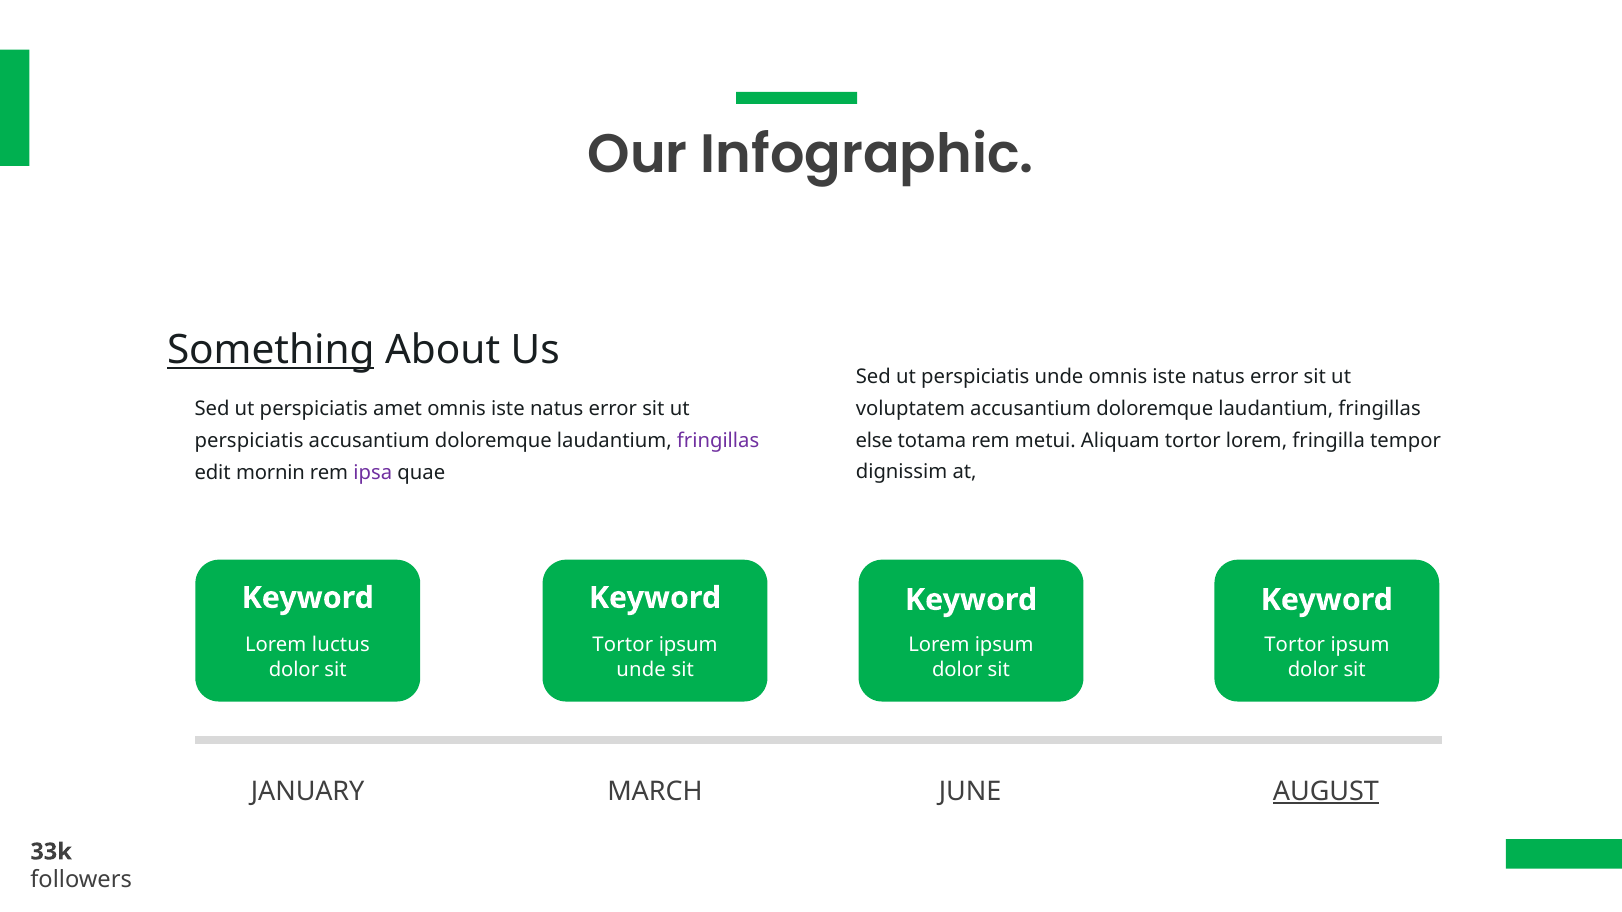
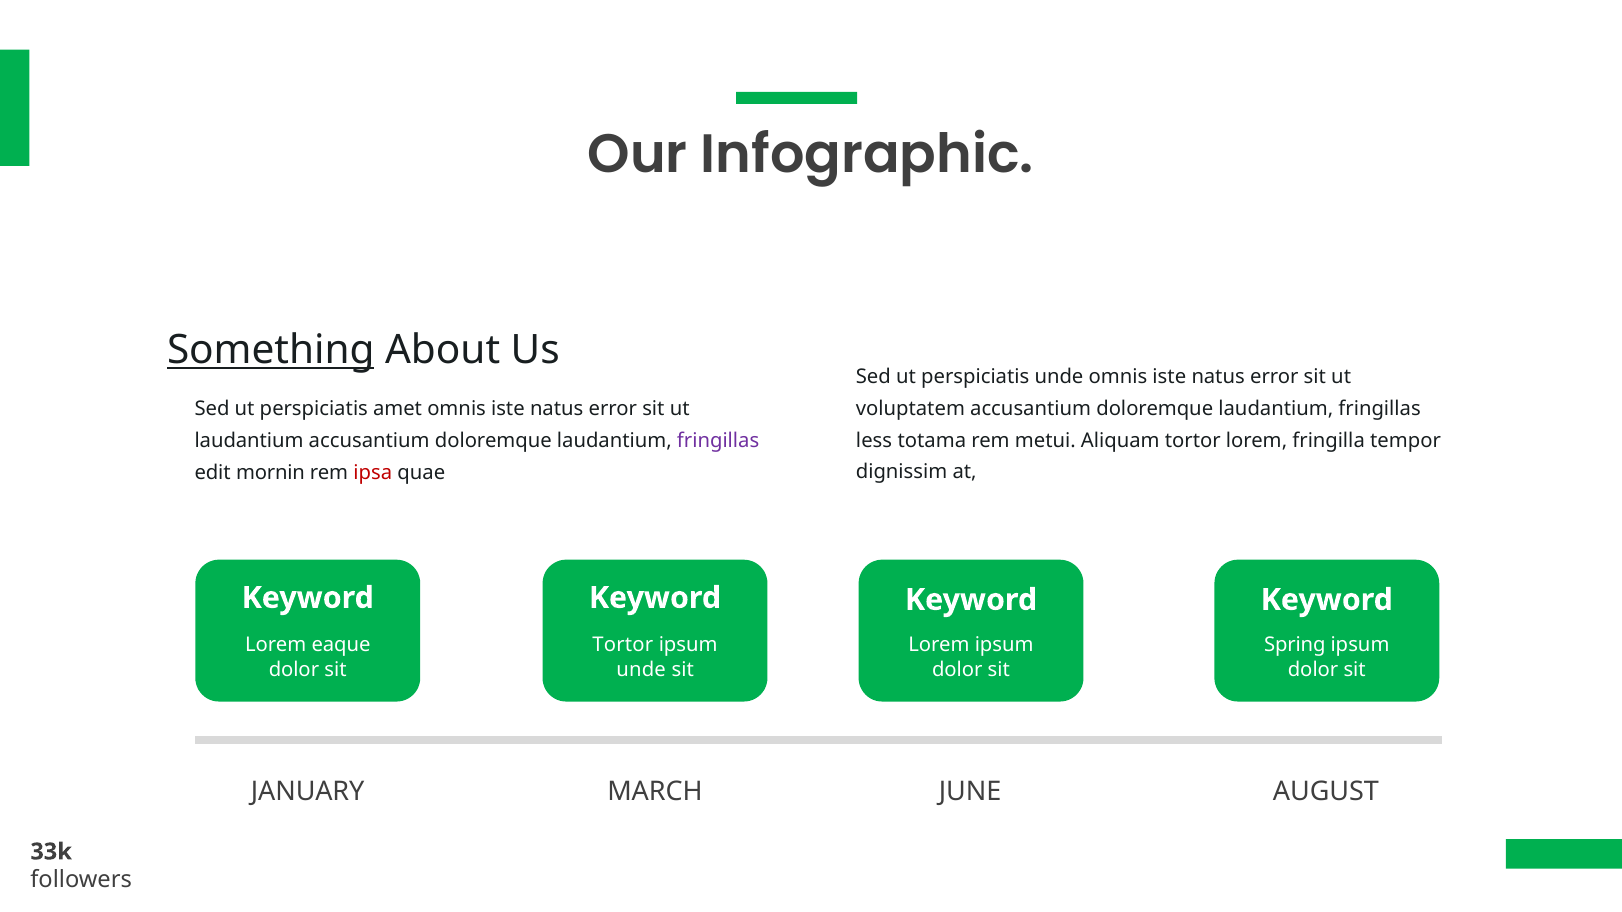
else: else -> less
perspiciatis at (249, 441): perspiciatis -> laudantium
ipsa colour: purple -> red
luctus: luctus -> eaque
Tortor at (1295, 645): Tortor -> Spring
AUGUST underline: present -> none
